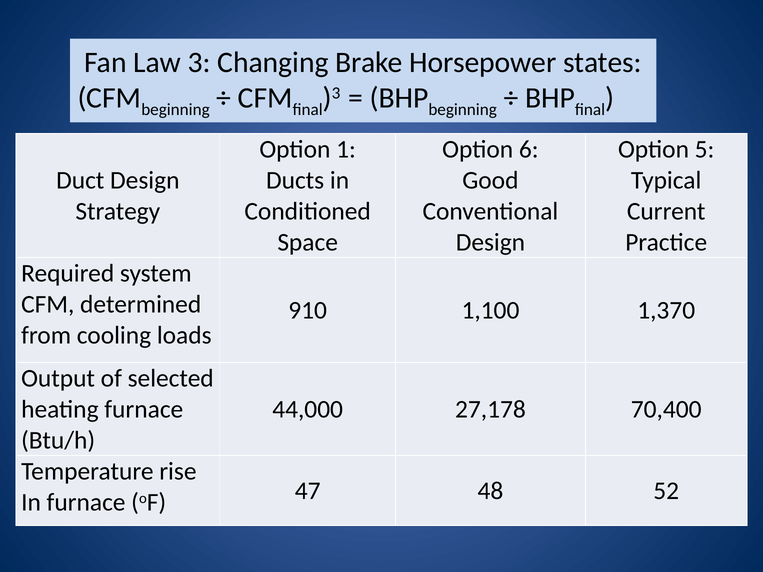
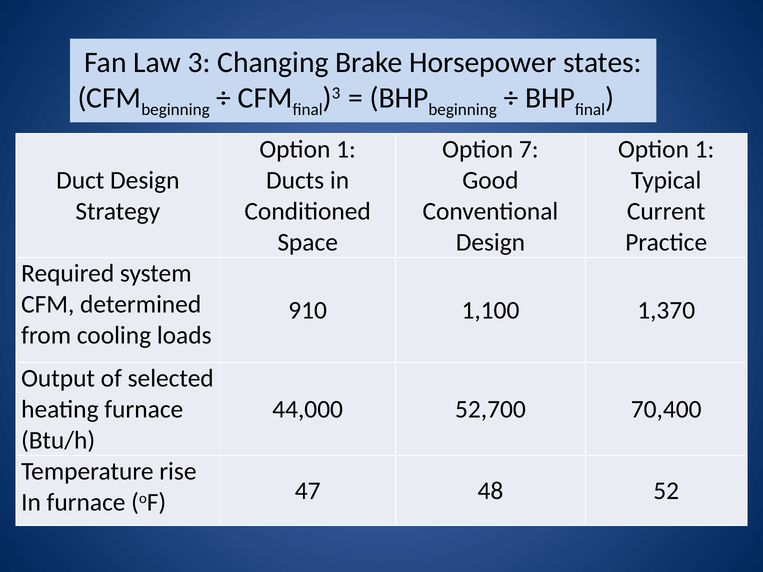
6: 6 -> 7
5 at (705, 149): 5 -> 1
27,178: 27,178 -> 52,700
